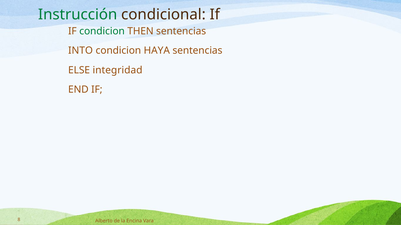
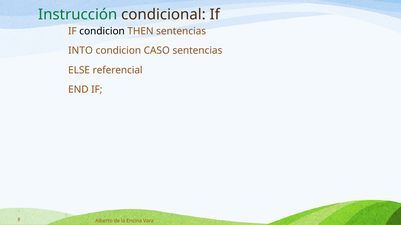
condicion at (102, 31) colour: green -> black
HAYA: HAYA -> CASO
integridad: integridad -> referencial
